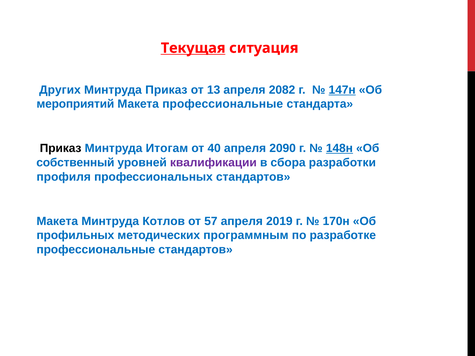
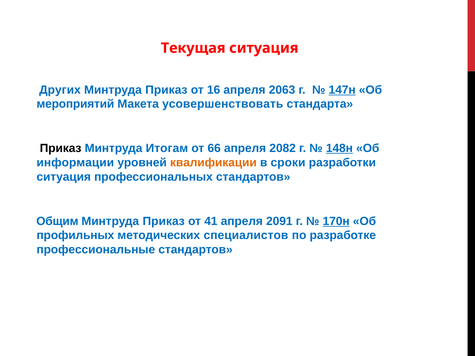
Текущая underline: present -> none
13: 13 -> 16
2082: 2082 -> 2063
Макета профессиональные: профессиональные -> усовершенствовать
40: 40 -> 66
2090: 2090 -> 2082
собственный: собственный -> информации
квалификации colour: purple -> orange
сбора: сбора -> сроки
профиля at (64, 177): профиля -> ситуация
Макета at (57, 221): Макета -> Общим
Котлов at (164, 221): Котлов -> Приказ
57: 57 -> 41
2019: 2019 -> 2091
170н underline: none -> present
программным: программным -> специалистов
